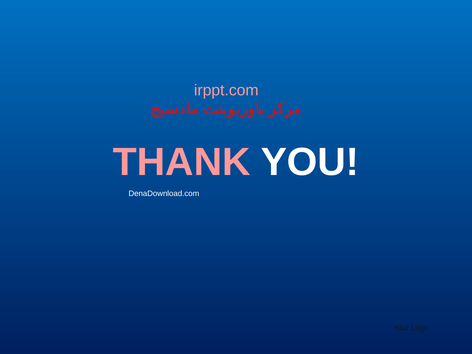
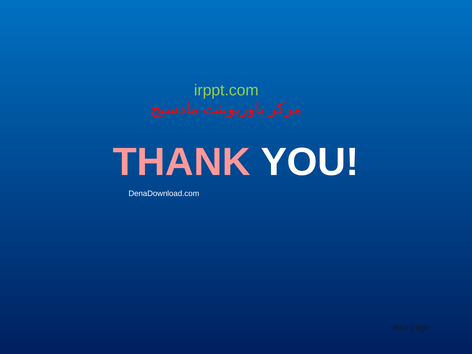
irppt.com colour: pink -> light green
